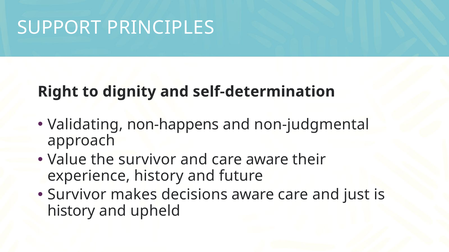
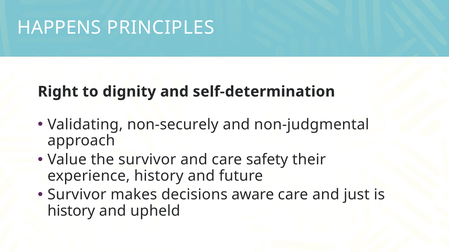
SUPPORT: SUPPORT -> HAPPENS
non-happens: non-happens -> non-securely
care aware: aware -> safety
